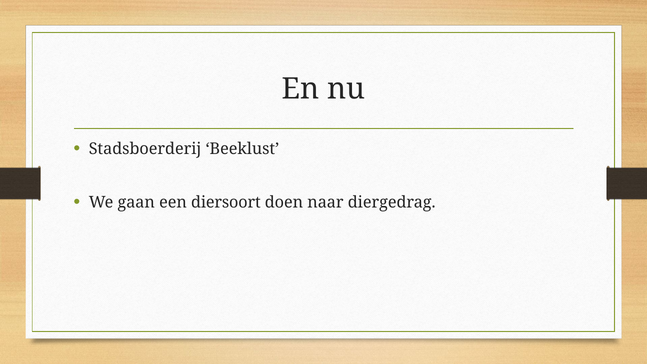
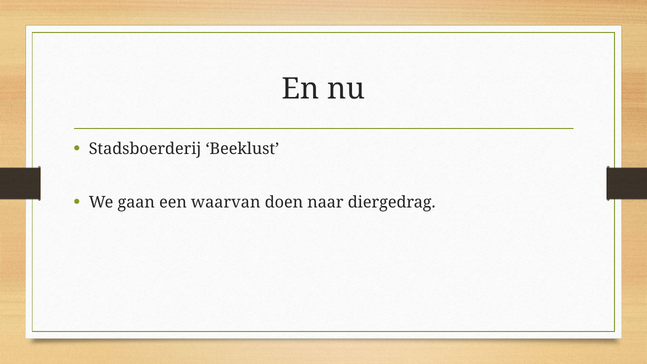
diersoort: diersoort -> waarvan
